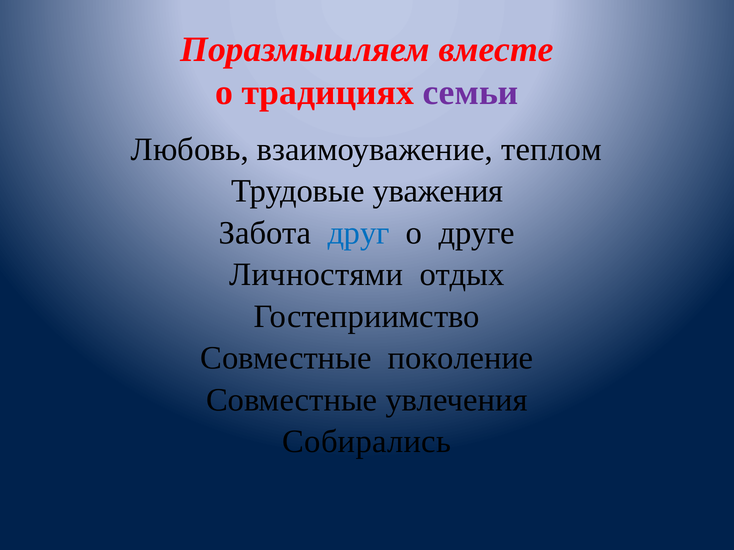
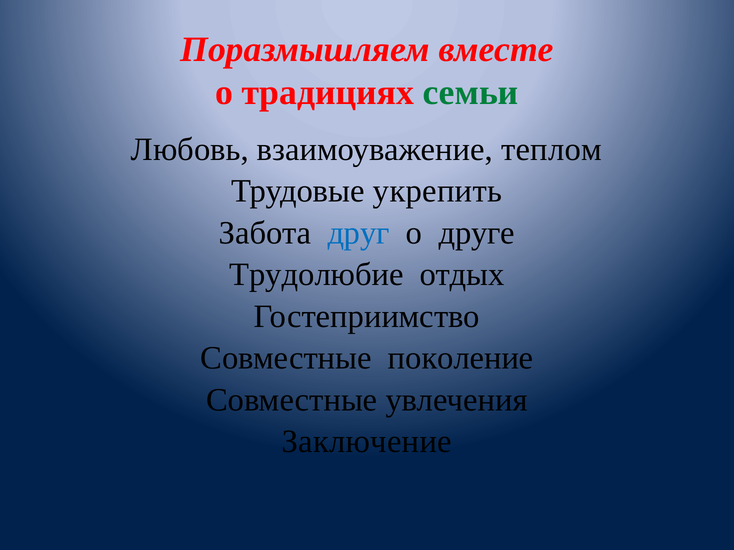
семьи colour: purple -> green
уважения: уважения -> укрепить
Личностями: Личностями -> Трудолюбие
Собирались: Собирались -> Заключение
